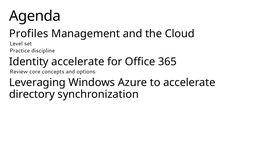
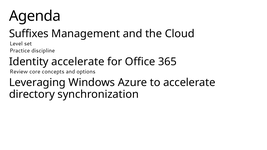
Profiles: Profiles -> Suffixes
